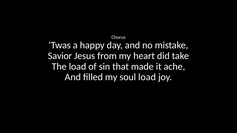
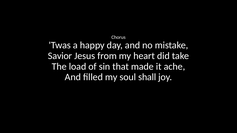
soul load: load -> shall
